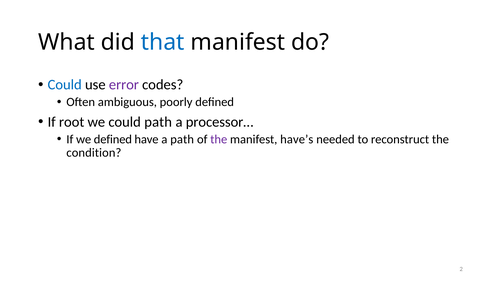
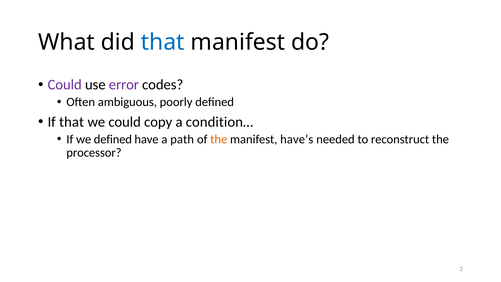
Could at (65, 85) colour: blue -> purple
If root: root -> that
could path: path -> copy
processor…: processor… -> condition…
the at (219, 139) colour: purple -> orange
condition: condition -> processor
